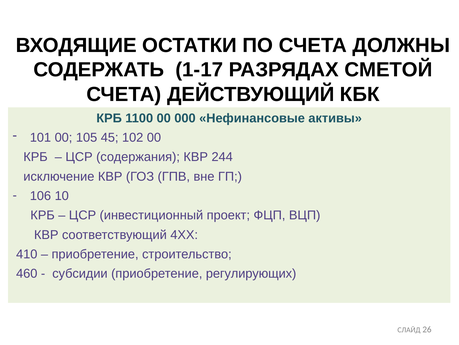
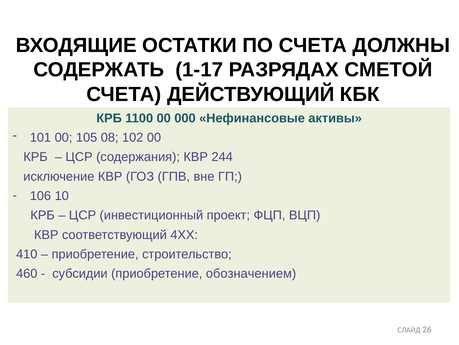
45: 45 -> 08
регулирующих: регулирующих -> обозначением
